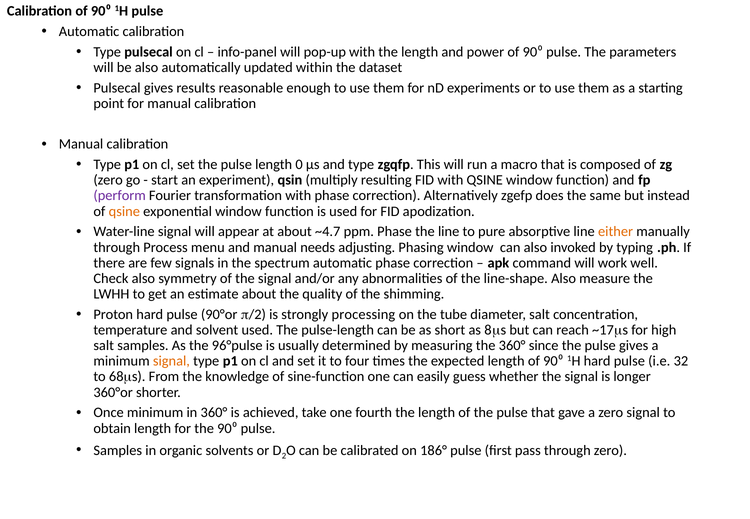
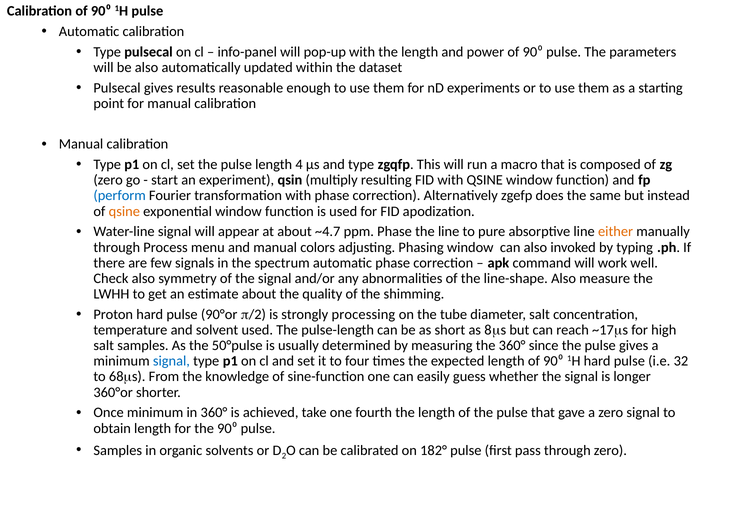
0: 0 -> 4
perform colour: purple -> blue
needs: needs -> colors
96°pulse: 96°pulse -> 50°pulse
signal at (171, 361) colour: orange -> blue
186°: 186° -> 182°
